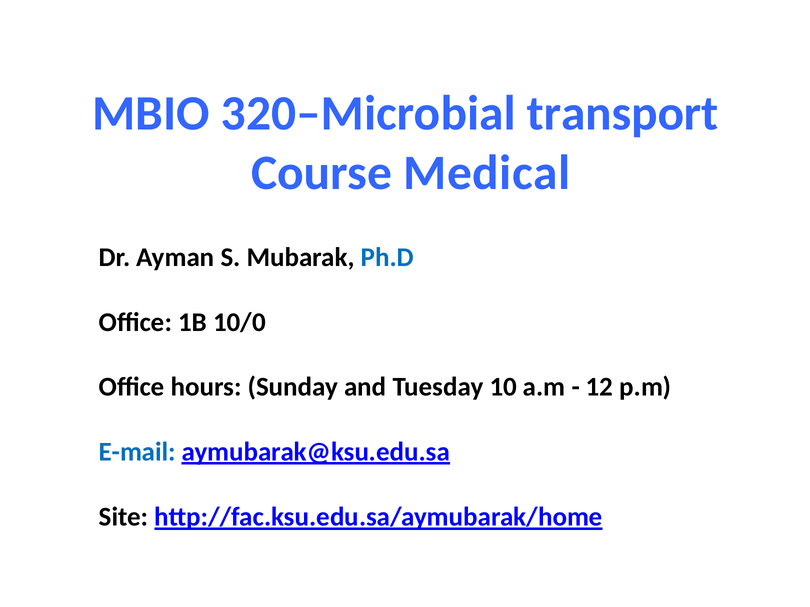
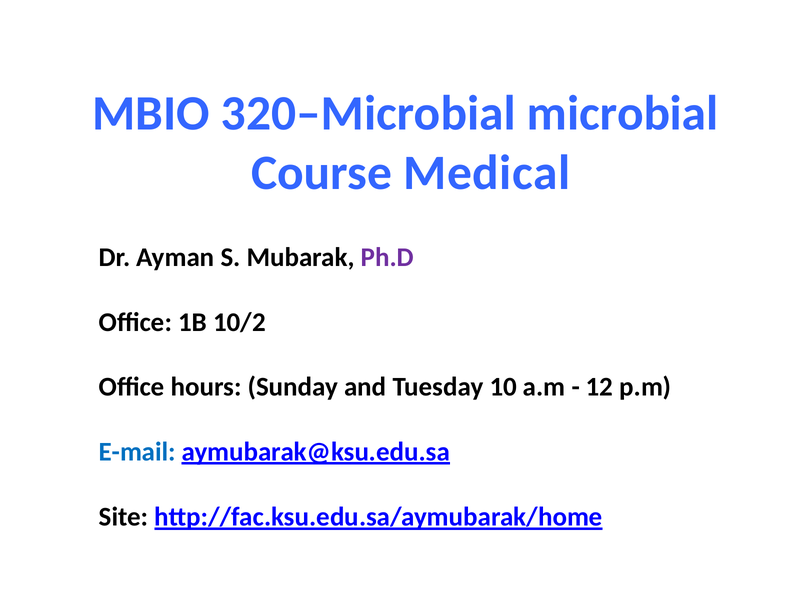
transport: transport -> microbial
Ph.D colour: blue -> purple
10/0: 10/0 -> 10/2
